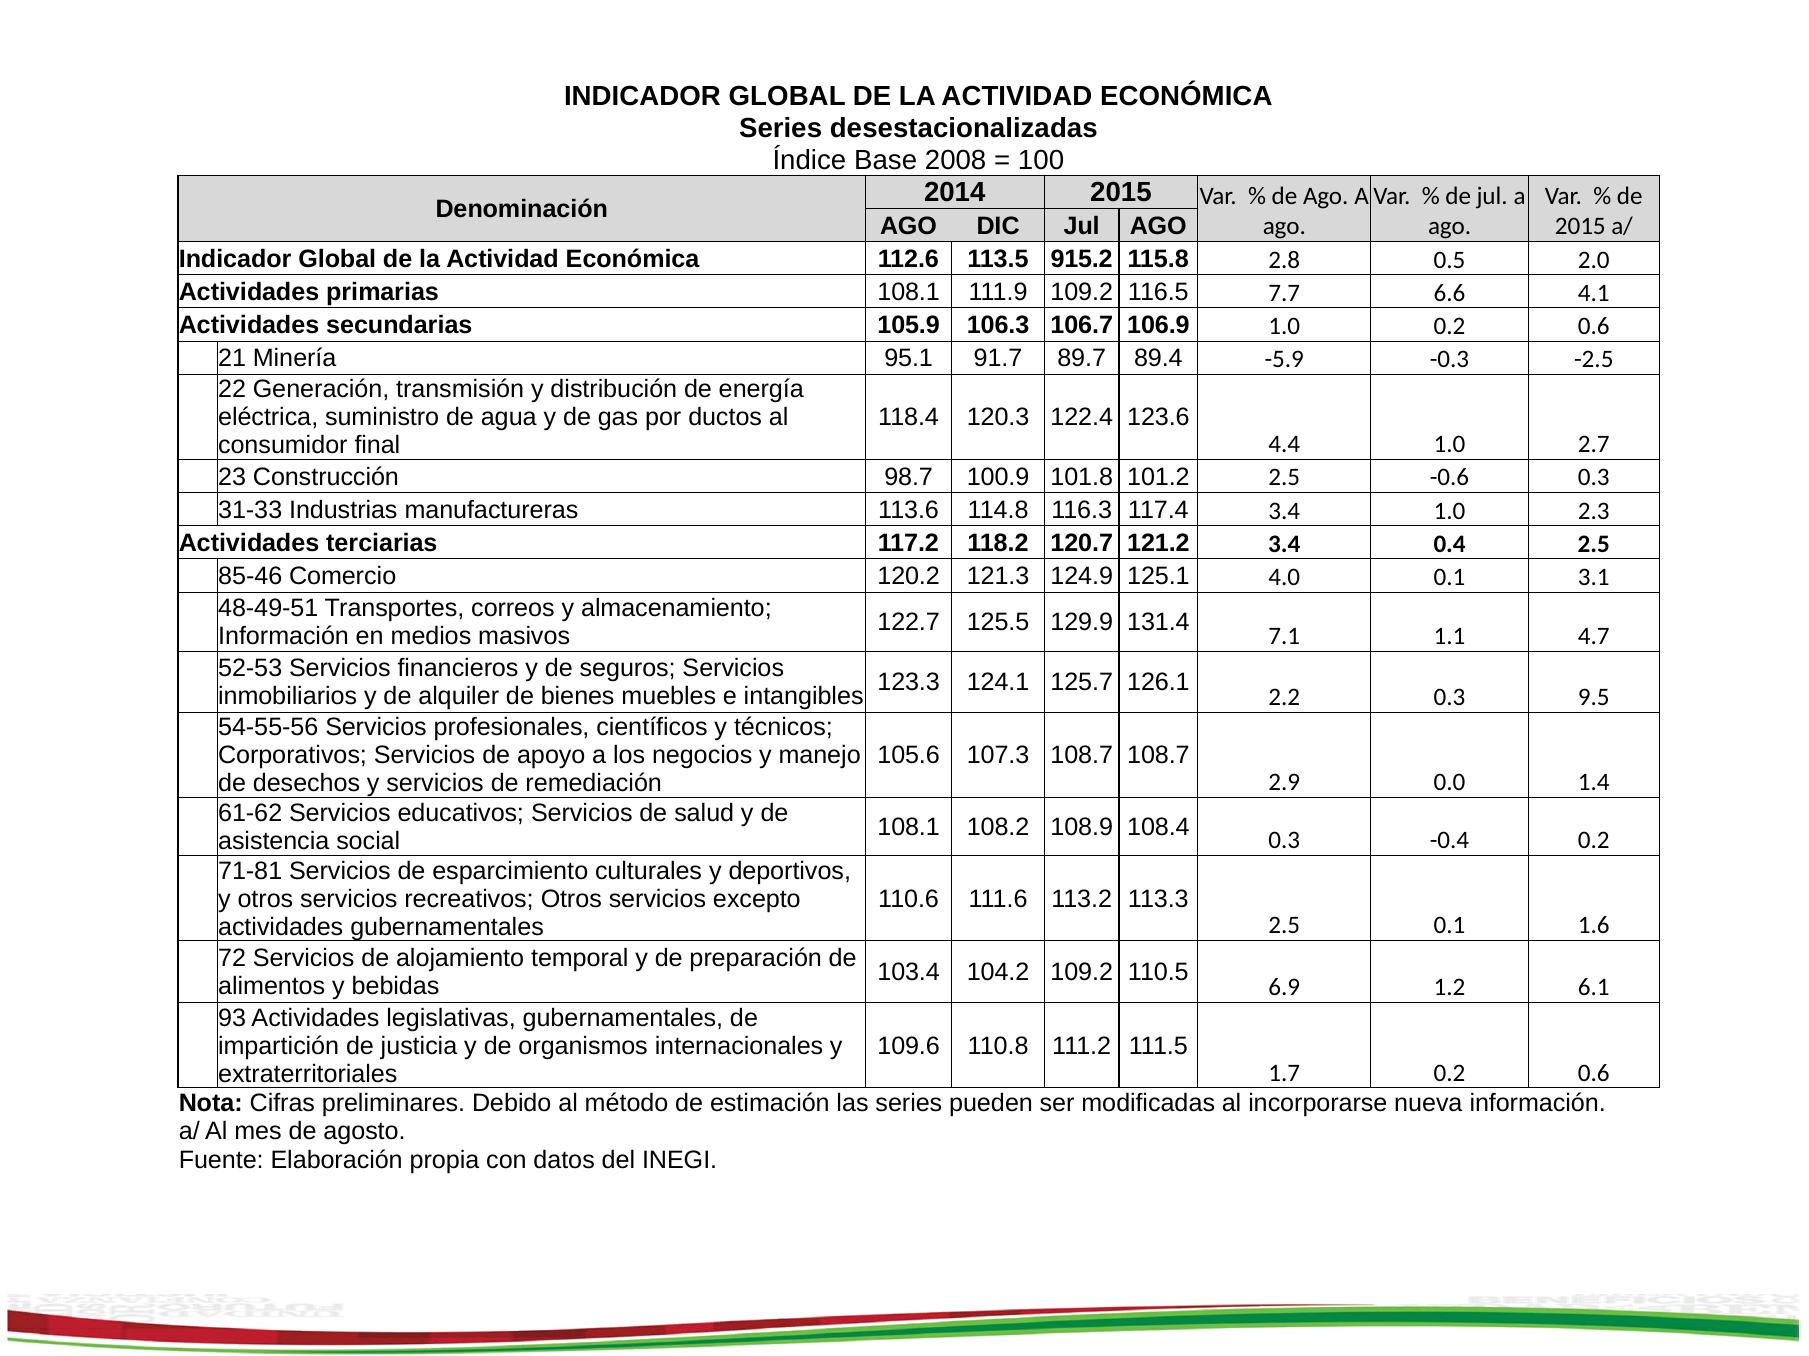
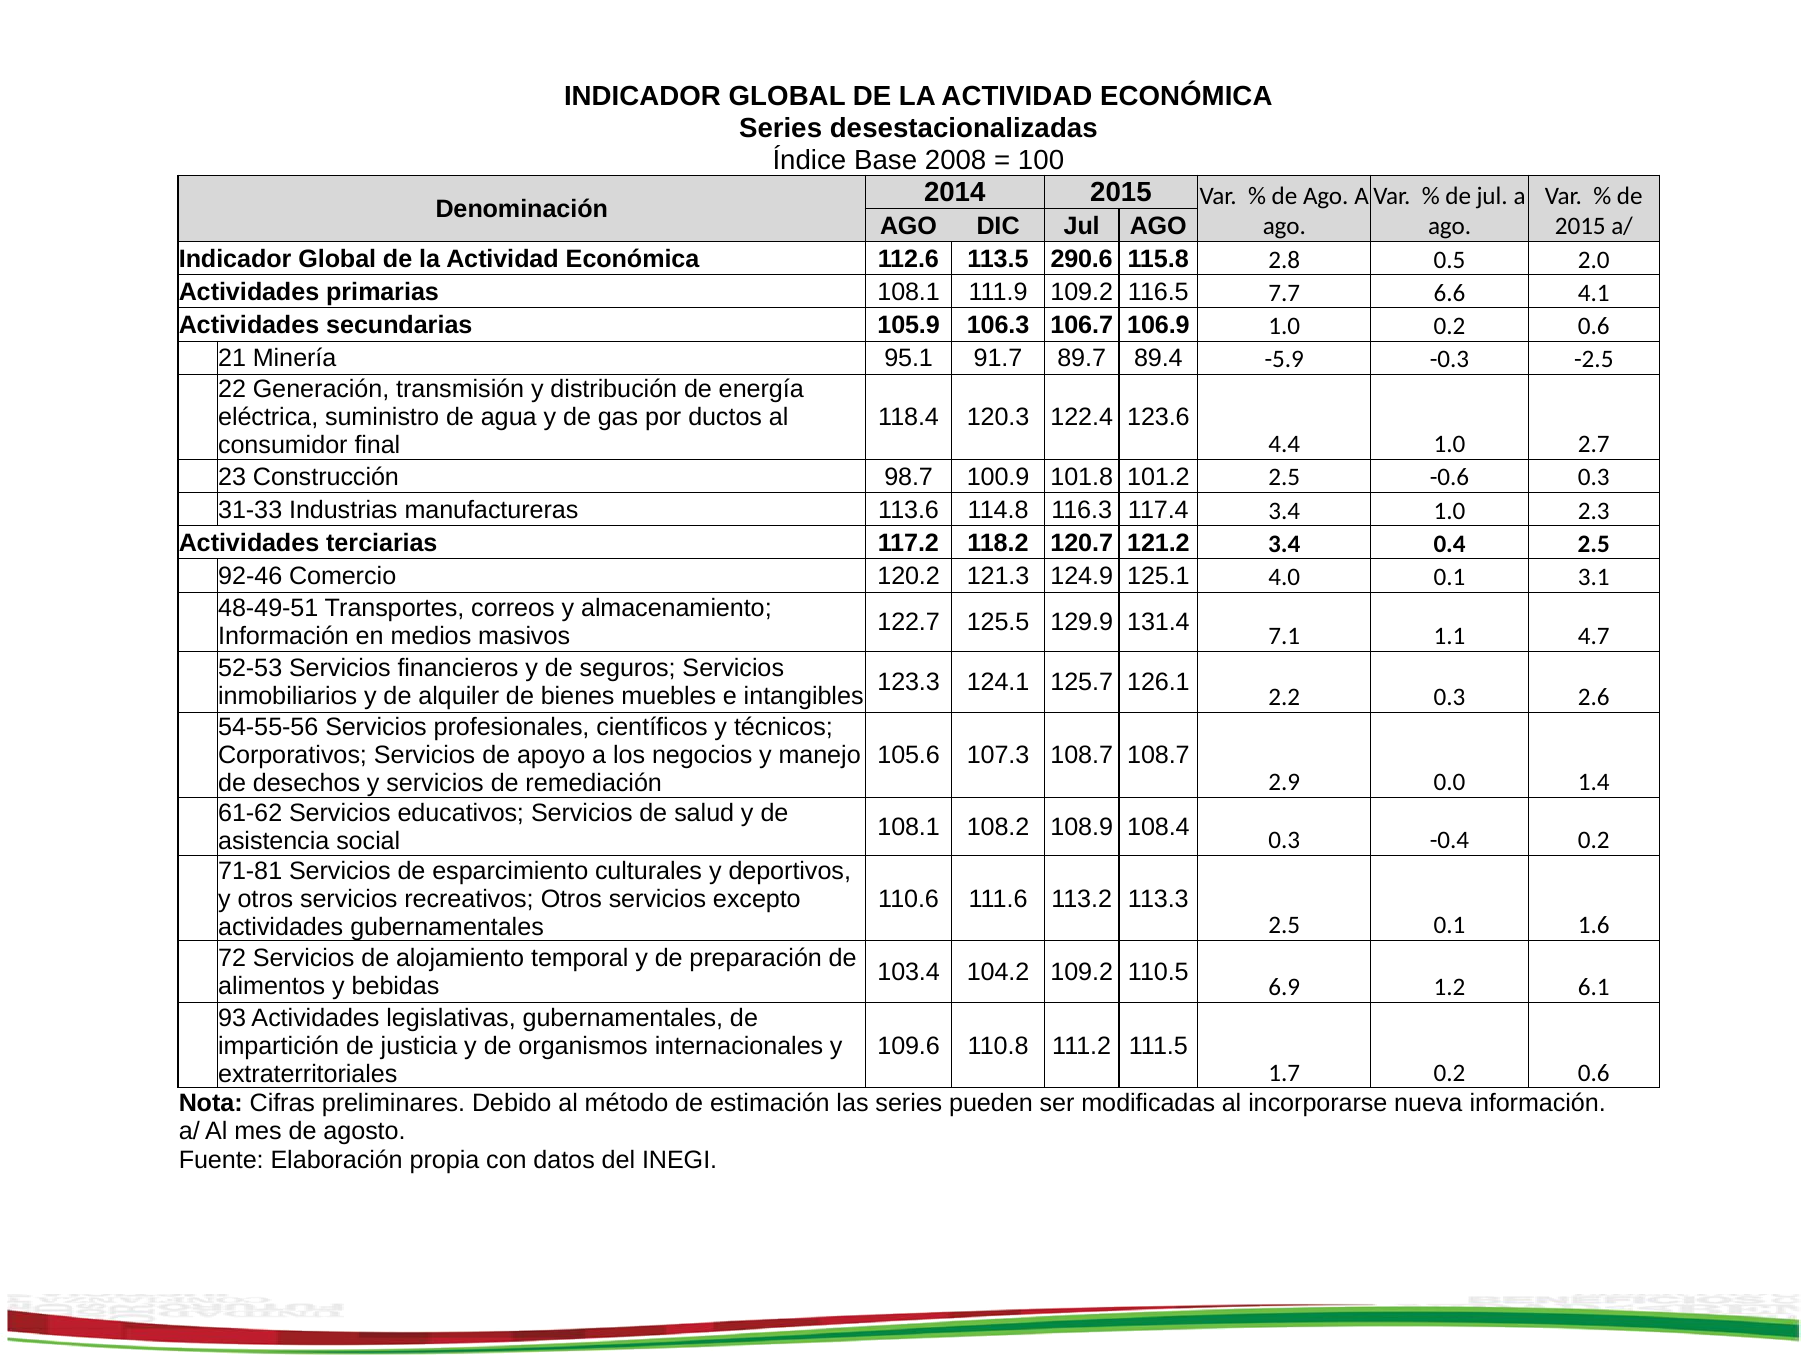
915.2: 915.2 -> 290.6
85-46: 85-46 -> 92-46
9.5: 9.5 -> 2.6
